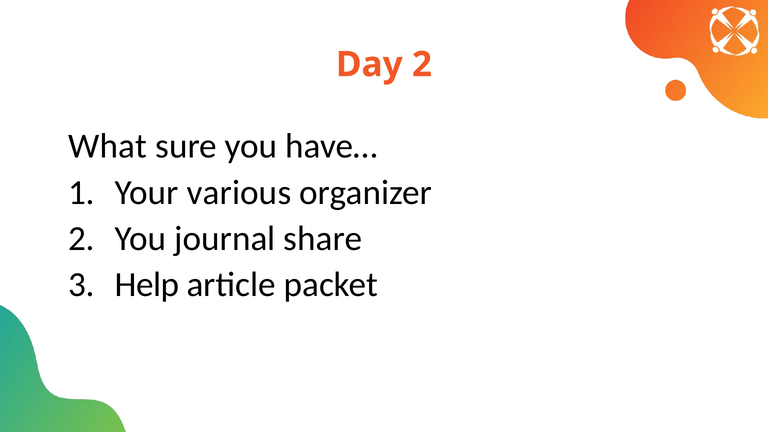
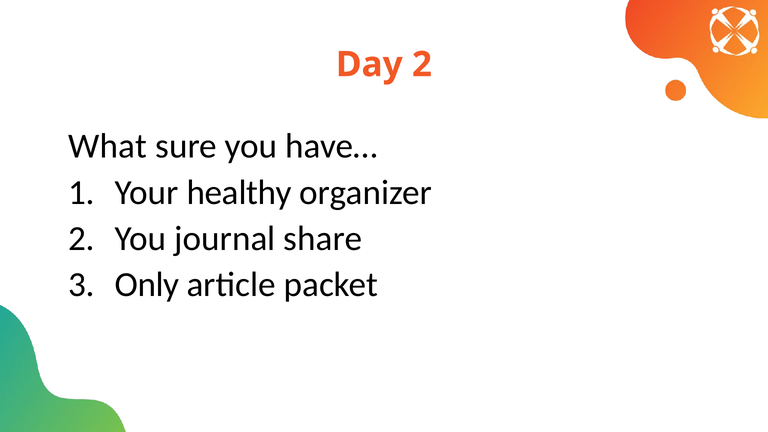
various: various -> healthy
Help: Help -> Only
